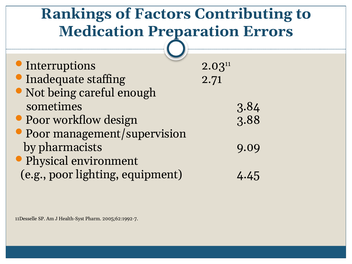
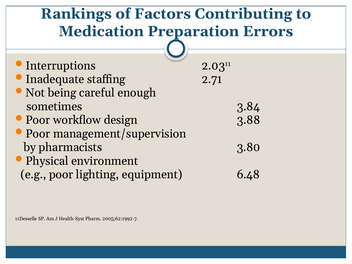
9.09: 9.09 -> 3.80
4.45: 4.45 -> 6.48
